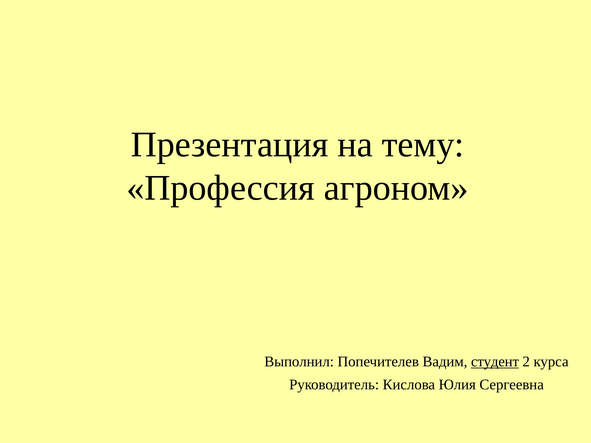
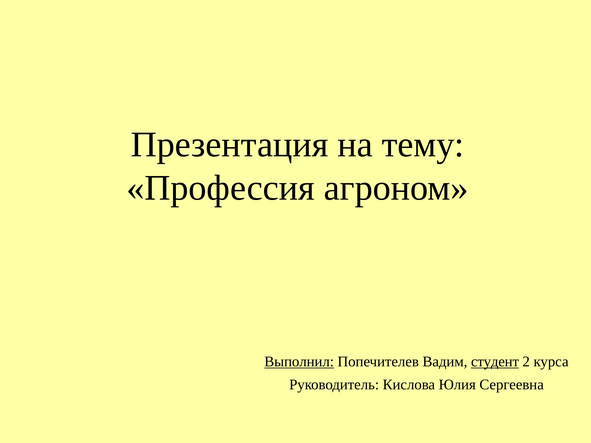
Выполнил underline: none -> present
